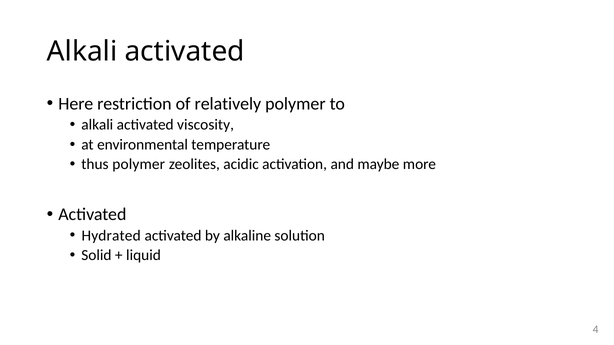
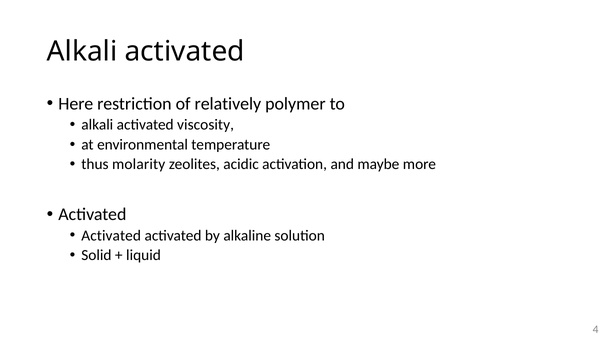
thus polymer: polymer -> molarity
Hydrated at (111, 236): Hydrated -> Activated
